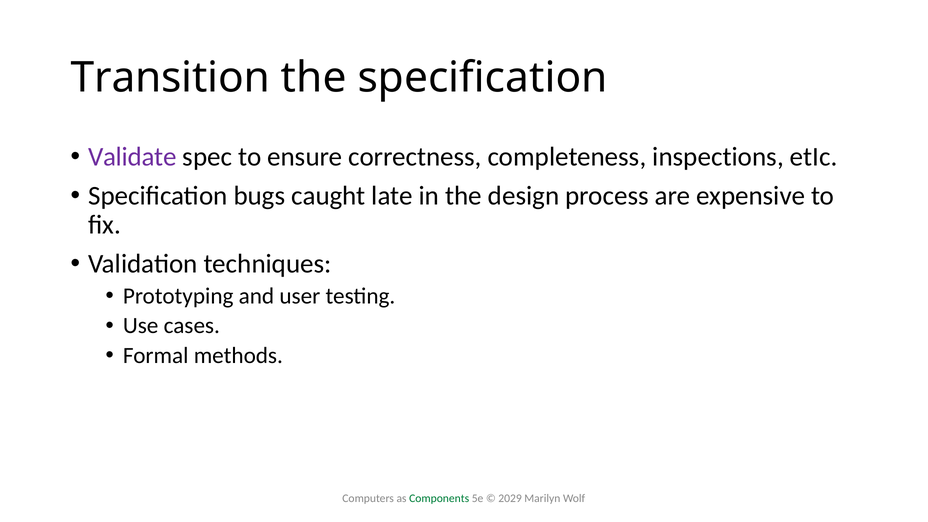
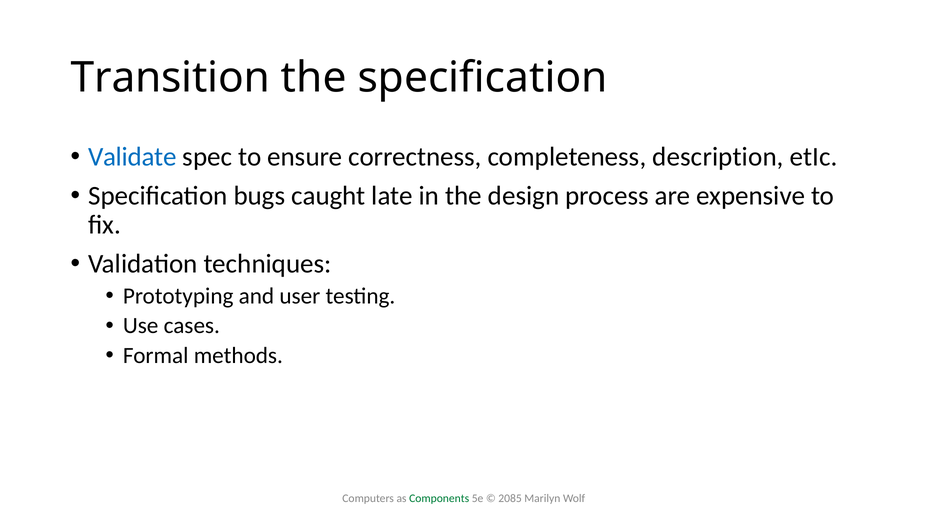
Validate colour: purple -> blue
inspections: inspections -> description
2029: 2029 -> 2085
